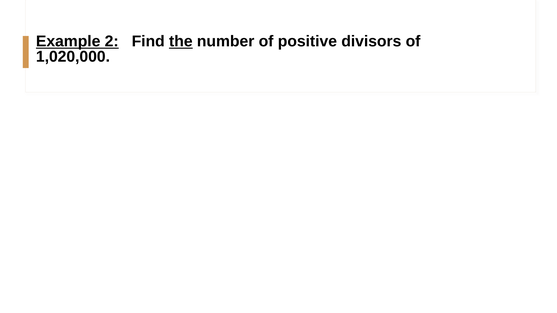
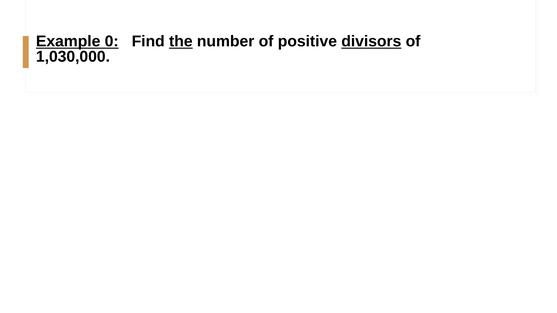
2: 2 -> 0
divisors underline: none -> present
1,020,000: 1,020,000 -> 1,030,000
